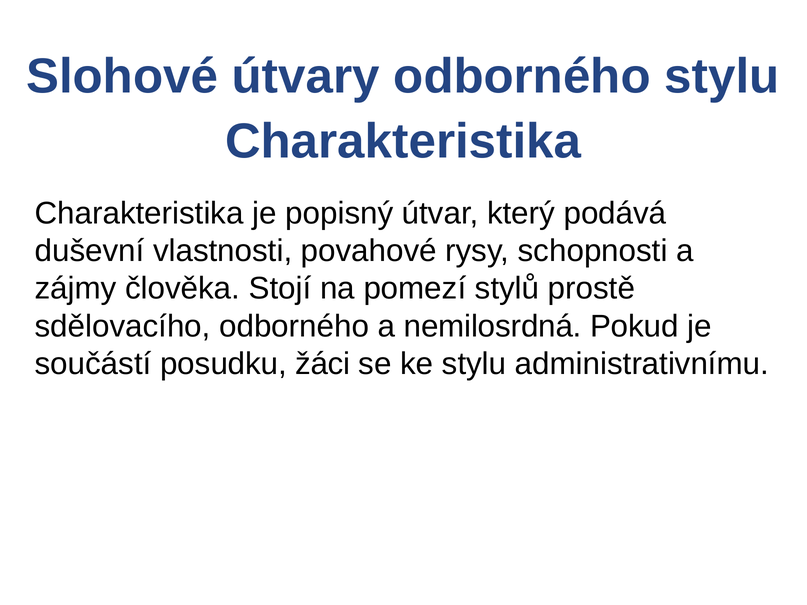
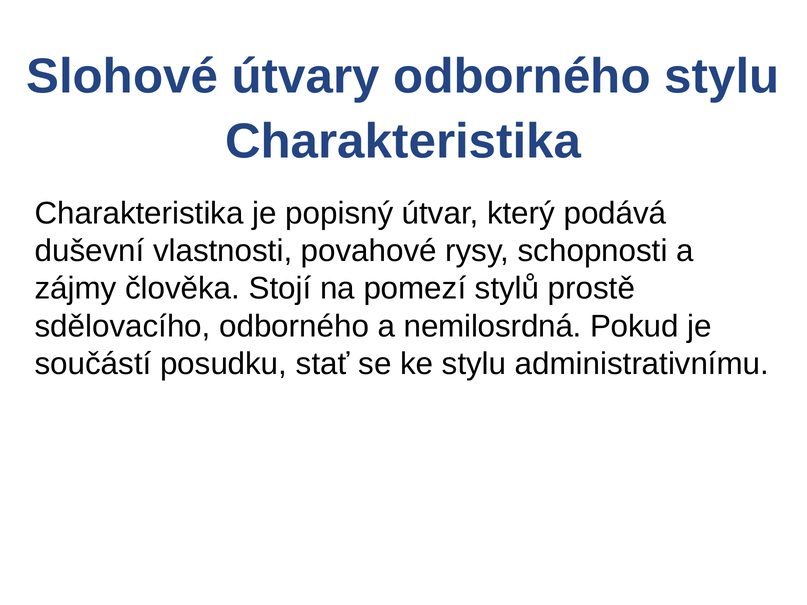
žáci: žáci -> stať
